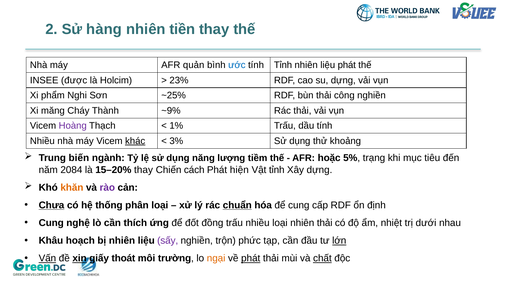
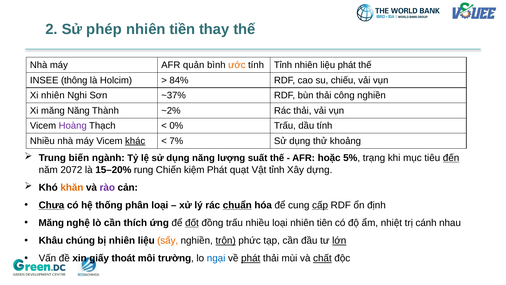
hàng: hàng -> phép
ước colour: blue -> orange
được: được -> thông
23%: 23% -> 84%
su dựng: dựng -> chiếu
Xi phẩm: phẩm -> nhiên
~25%: ~25% -> ~37%
măng Cháy: Cháy -> Năng
~9%: ~9% -> ~2%
1%: 1% -> 0%
3%: 3% -> 7%
tiềm: tiềm -> suất
đến underline: none -> present
2084: 2084 -> 2072
15–20% thay: thay -> rung
cách: cách -> kiệm
hiện: hiện -> quạt
cấp underline: none -> present
Cung at (51, 223): Cung -> Măng
đốt underline: none -> present
nhiên thải: thải -> tiên
dưới: dưới -> cánh
hoạch: hoạch -> chúng
sấy colour: purple -> orange
trộn underline: none -> present
Vấn underline: present -> none
xin underline: present -> none
ngại colour: orange -> blue
